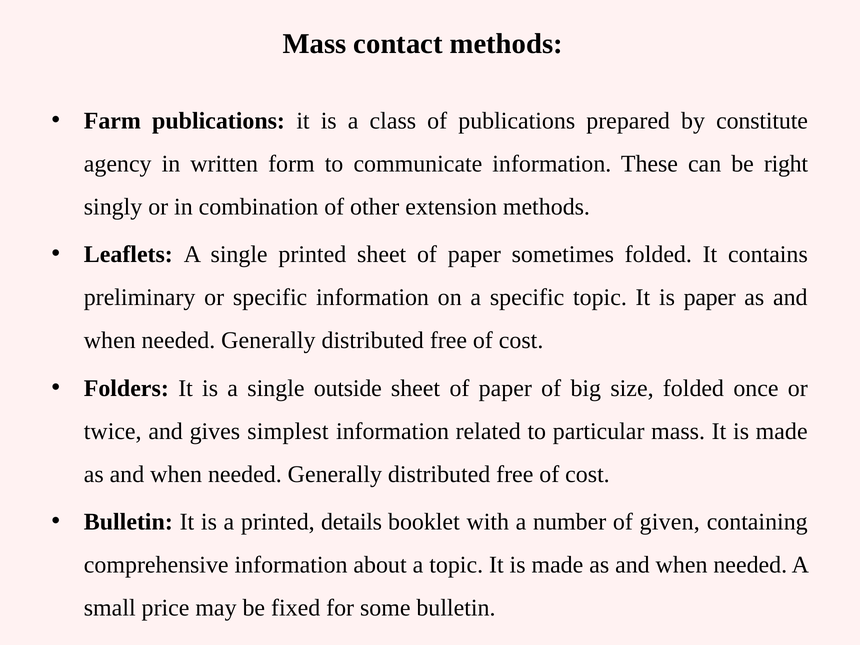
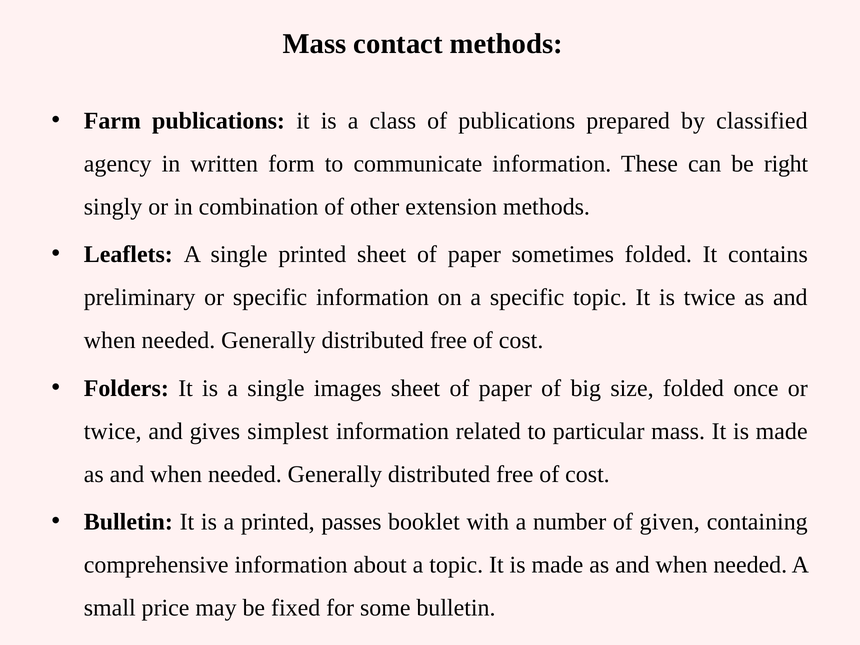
constitute: constitute -> classified
is paper: paper -> twice
outside: outside -> images
details: details -> passes
